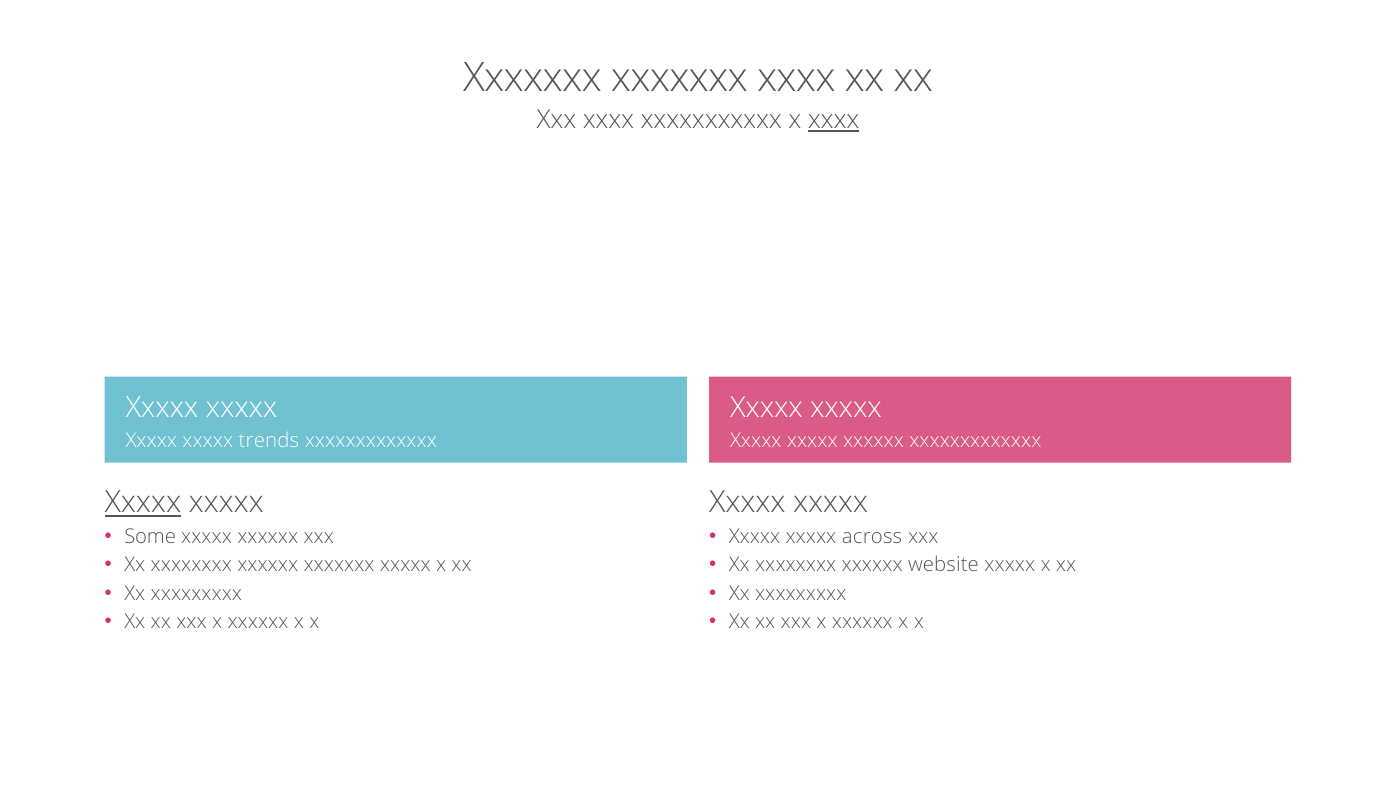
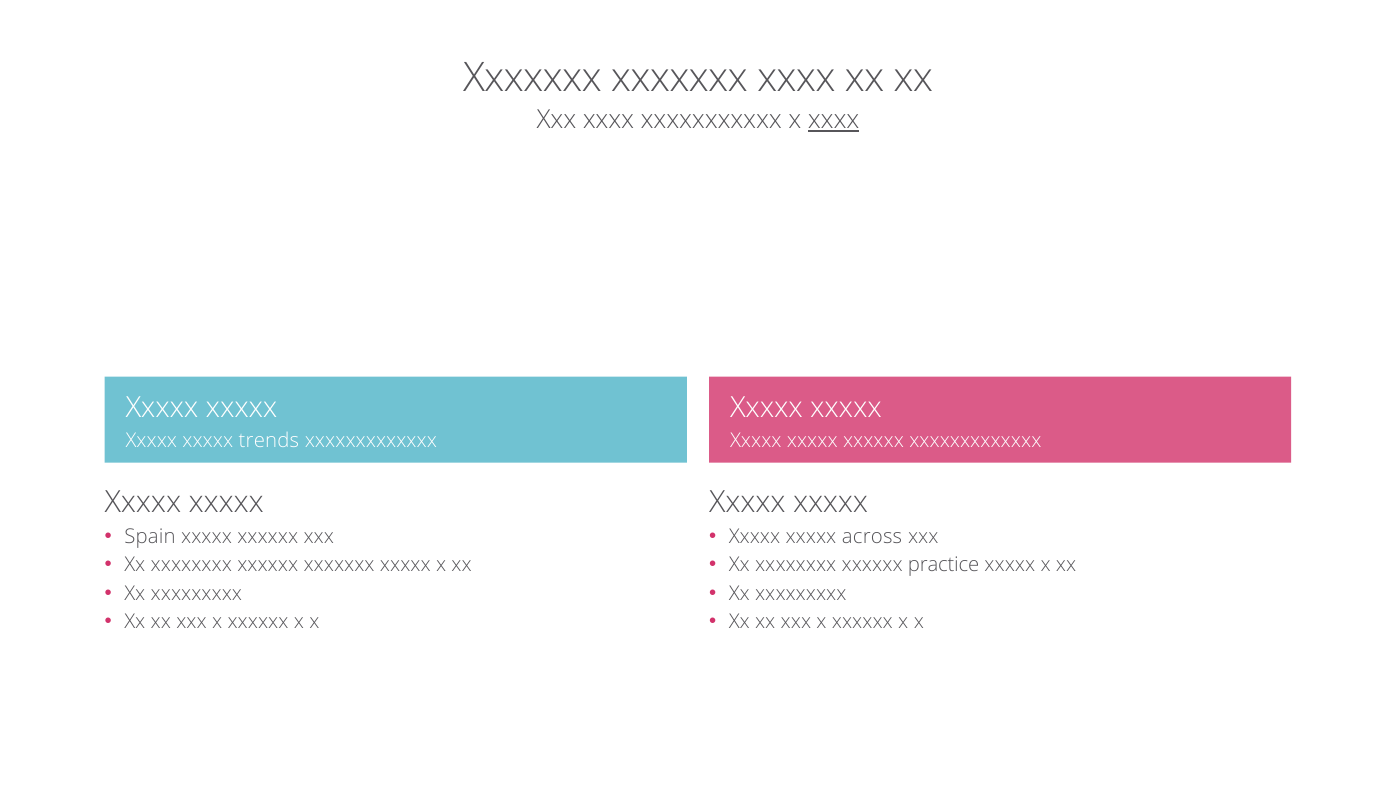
Xxxxx at (143, 503) underline: present -> none
Some: Some -> Spain
website: website -> practice
